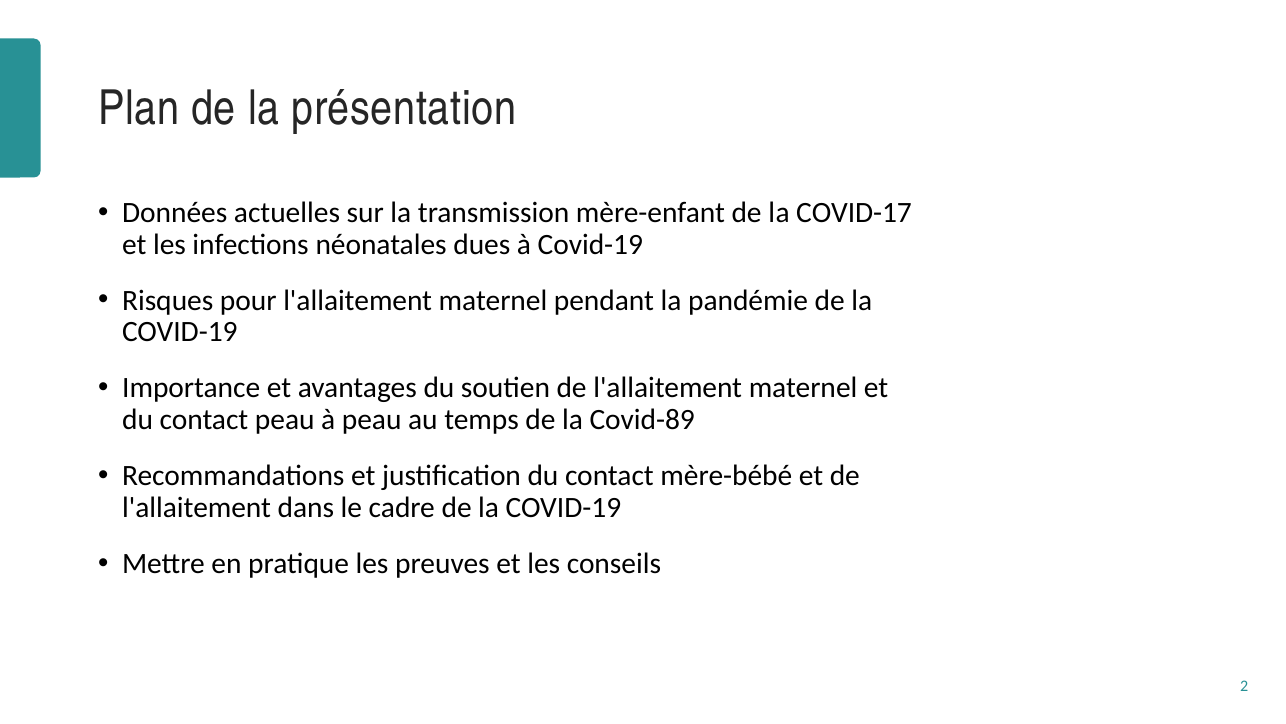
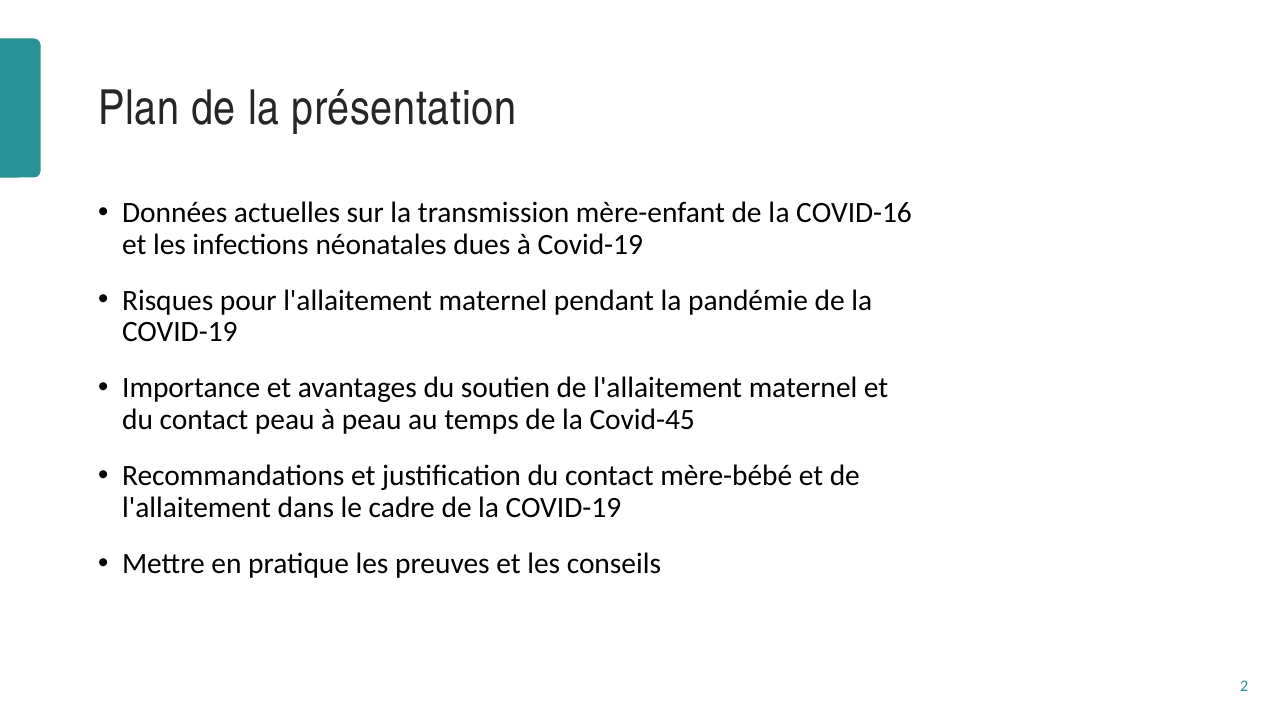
COVID-17: COVID-17 -> COVID-16
Covid-89: Covid-89 -> Covid-45
